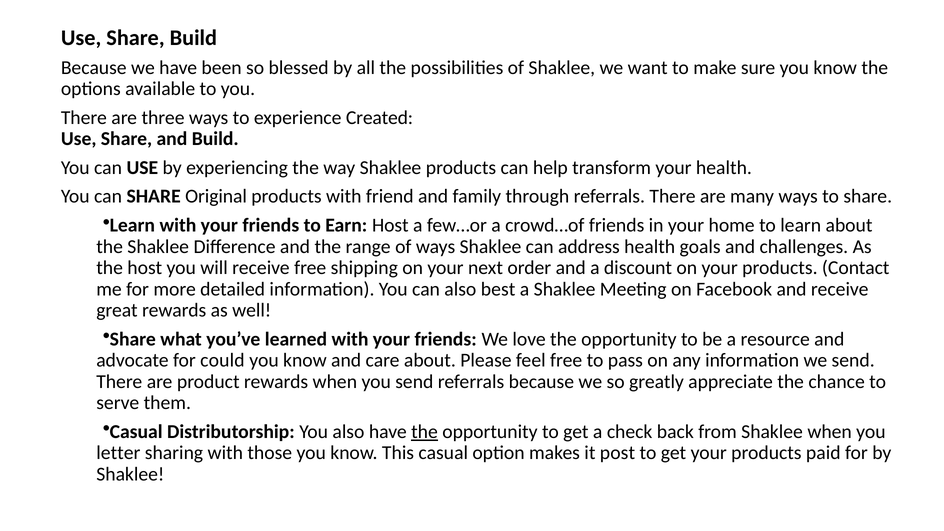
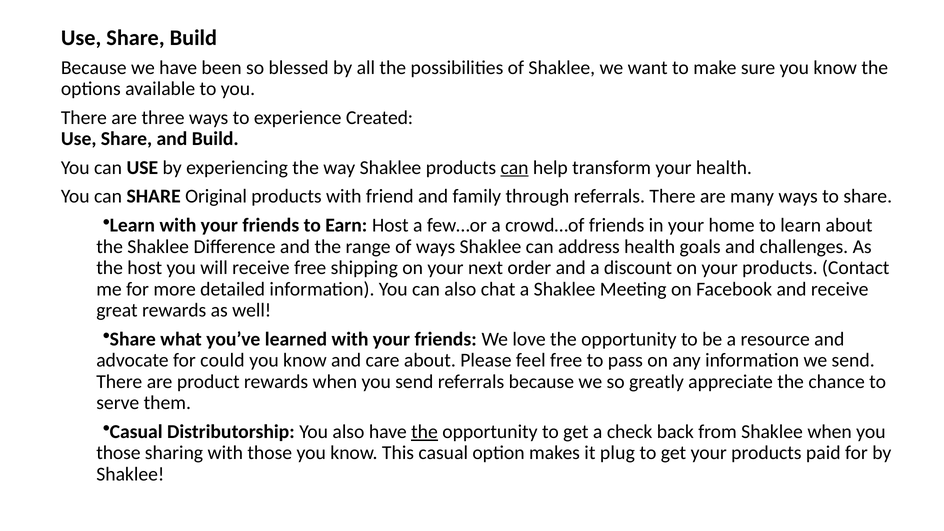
can at (515, 168) underline: none -> present
best: best -> chat
letter at (118, 453): letter -> those
post: post -> plug
